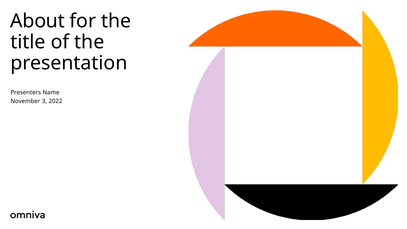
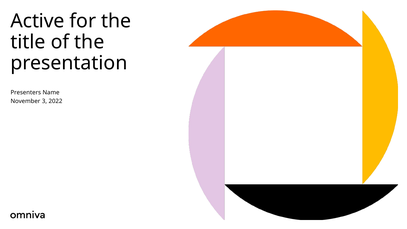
About: About -> Active
